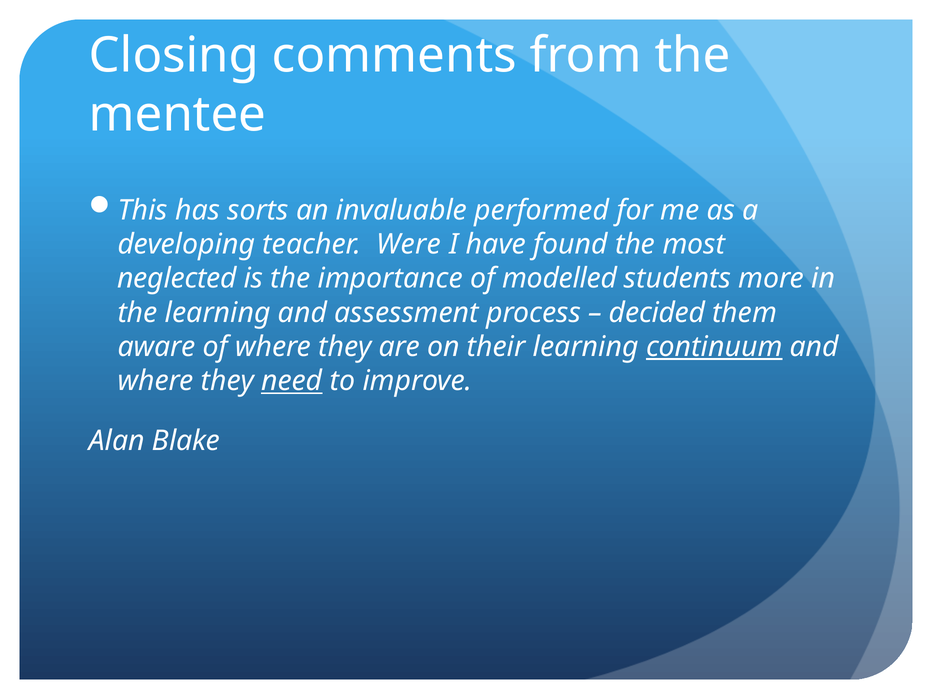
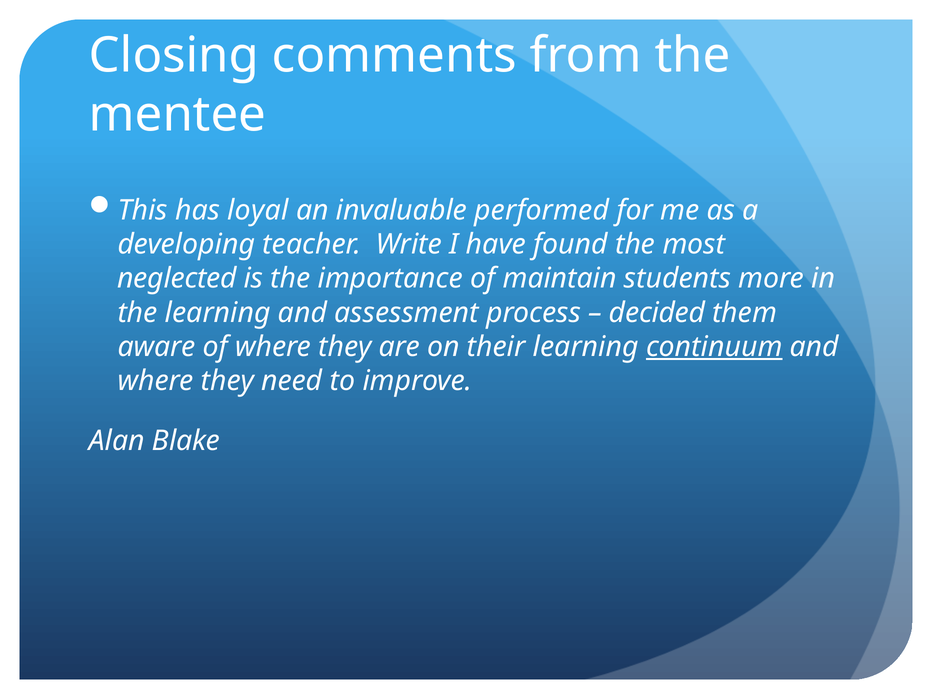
sorts: sorts -> loyal
Were: Were -> Write
modelled: modelled -> maintain
need underline: present -> none
